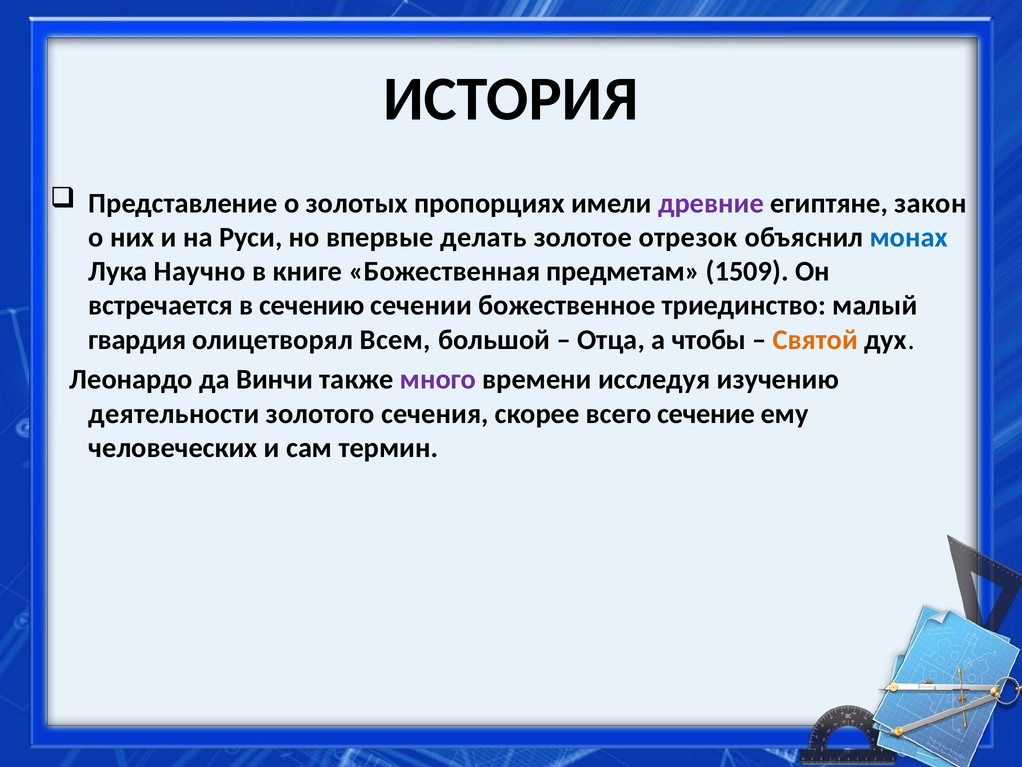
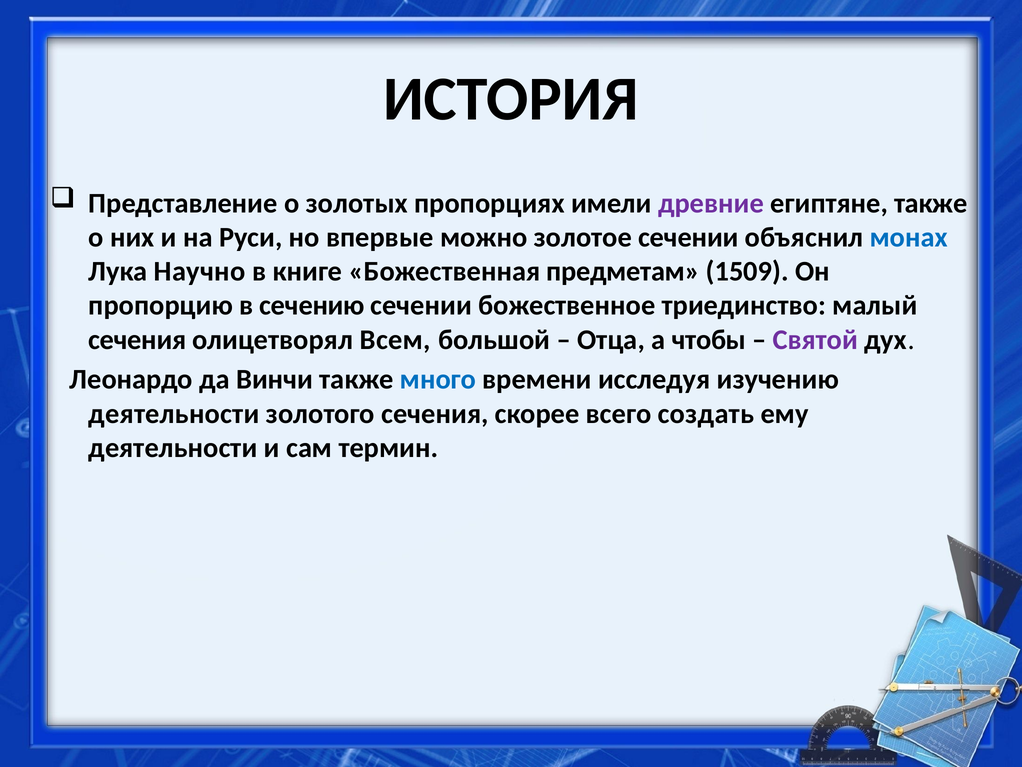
египтяне закон: закон -> также
делать: делать -> можно
золотое отрезок: отрезок -> сечении
встречается: встречается -> пропорцию
гвардия at (137, 340): гвардия -> сечения
Святой colour: orange -> purple
много colour: purple -> blue
сечение: сечение -> создать
человеческих at (173, 448): человеческих -> деятельности
